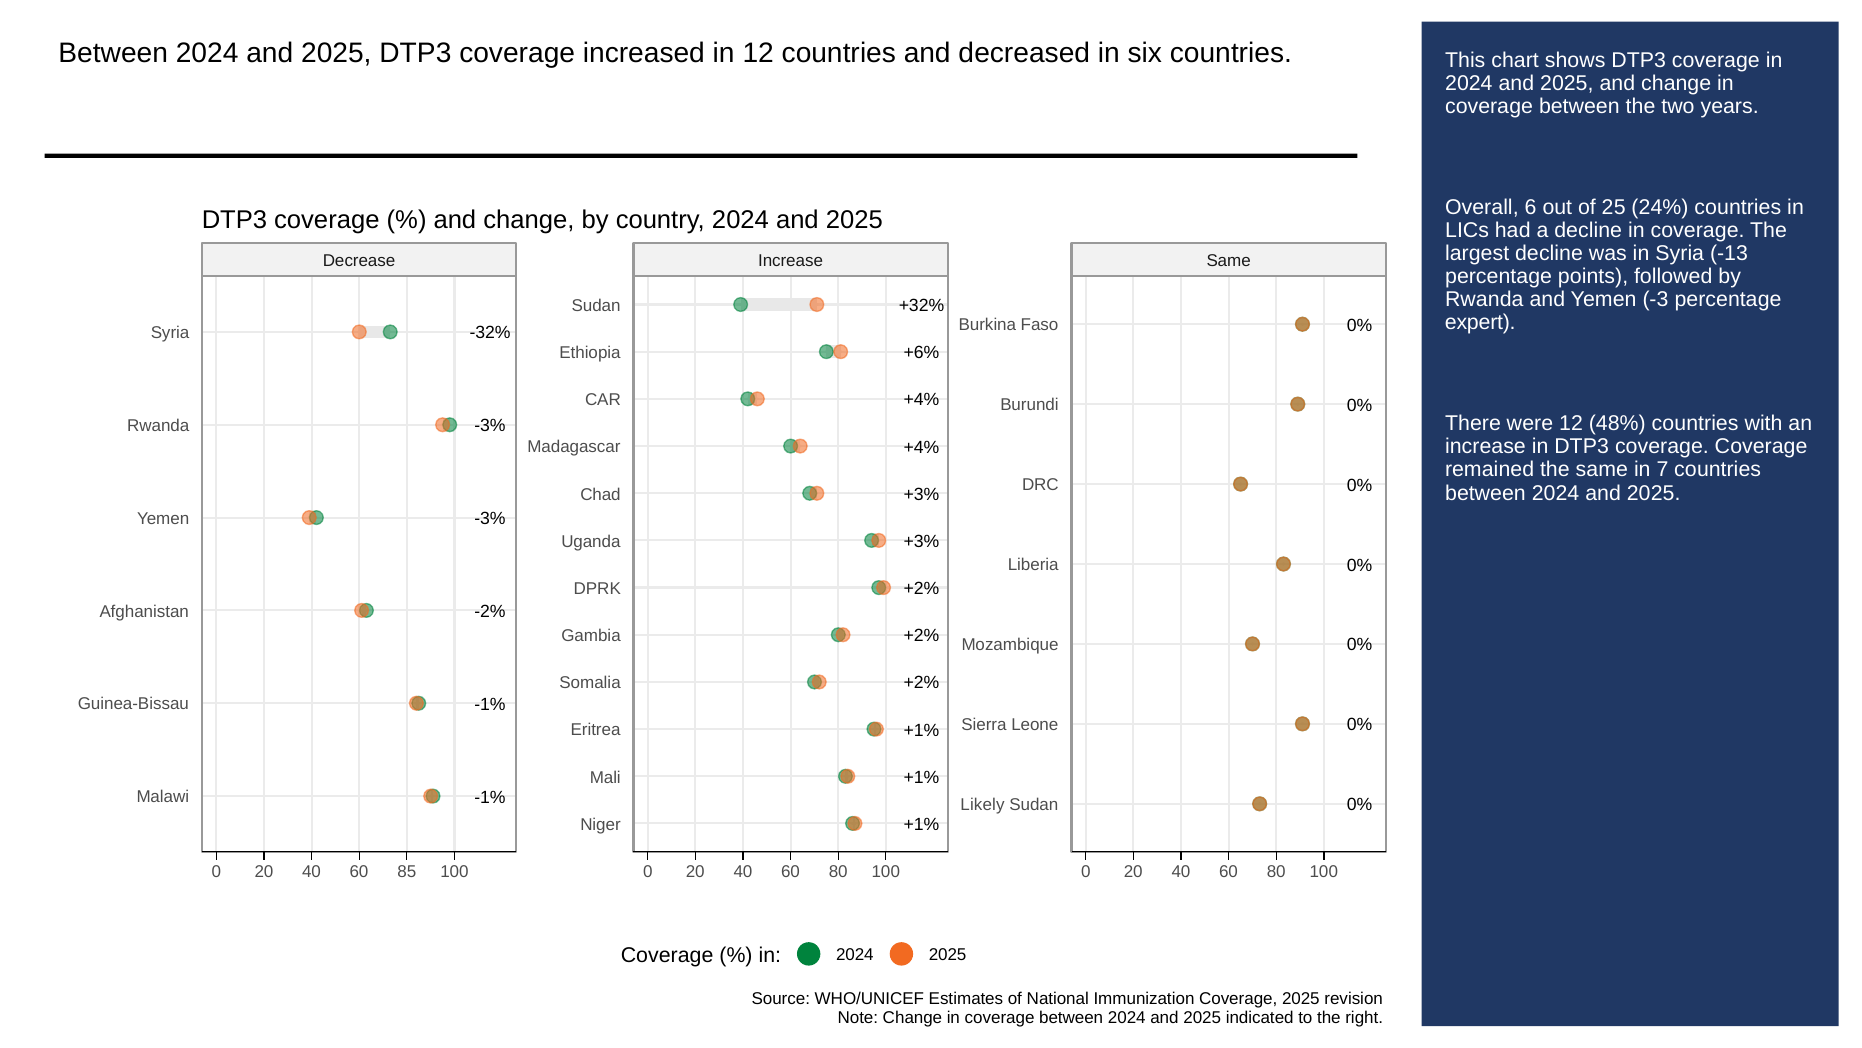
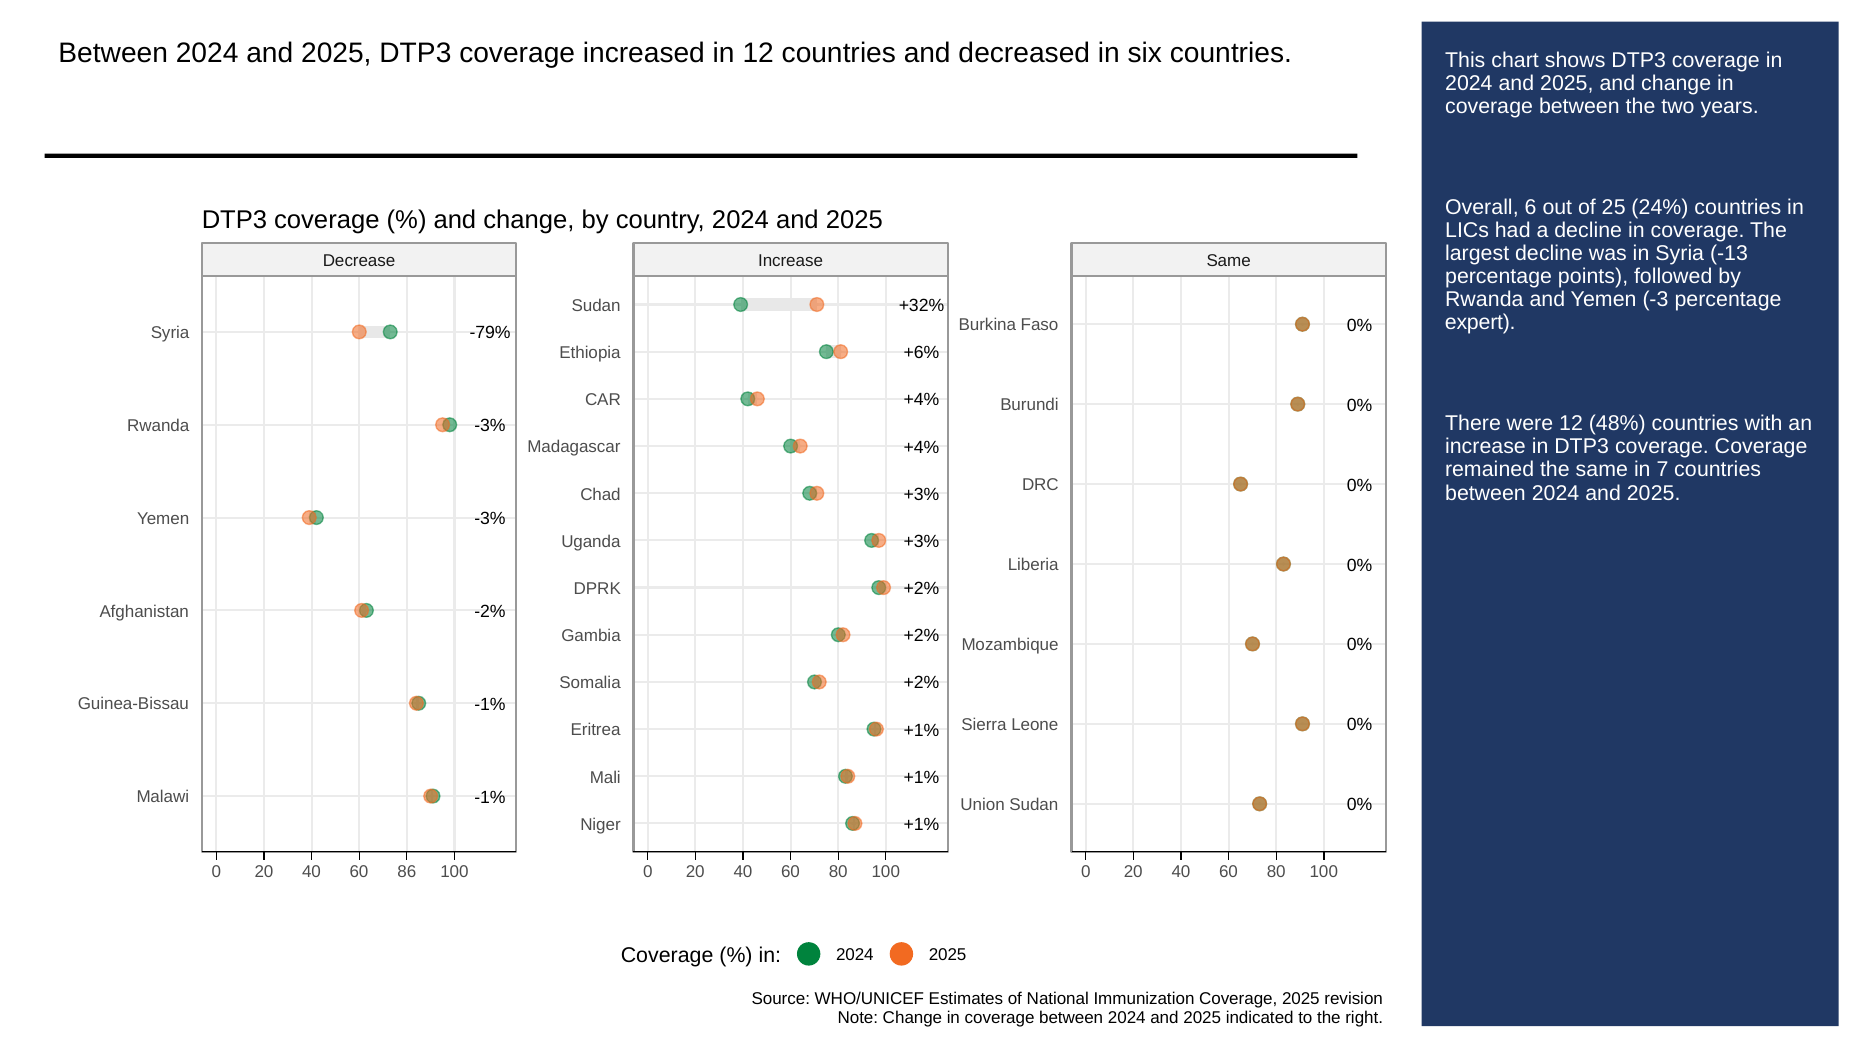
-32%: -32% -> -79%
Likely: Likely -> Union
85: 85 -> 86
